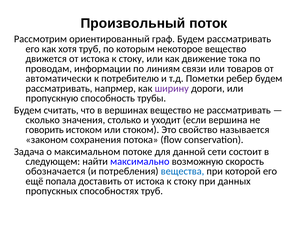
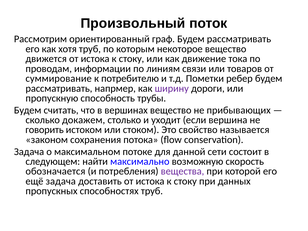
автоматически: автоматически -> суммирование
не рассматривать: рассматривать -> прибывающих
значения: значения -> докажем
вещества colour: blue -> purple
ещё попала: попала -> задача
